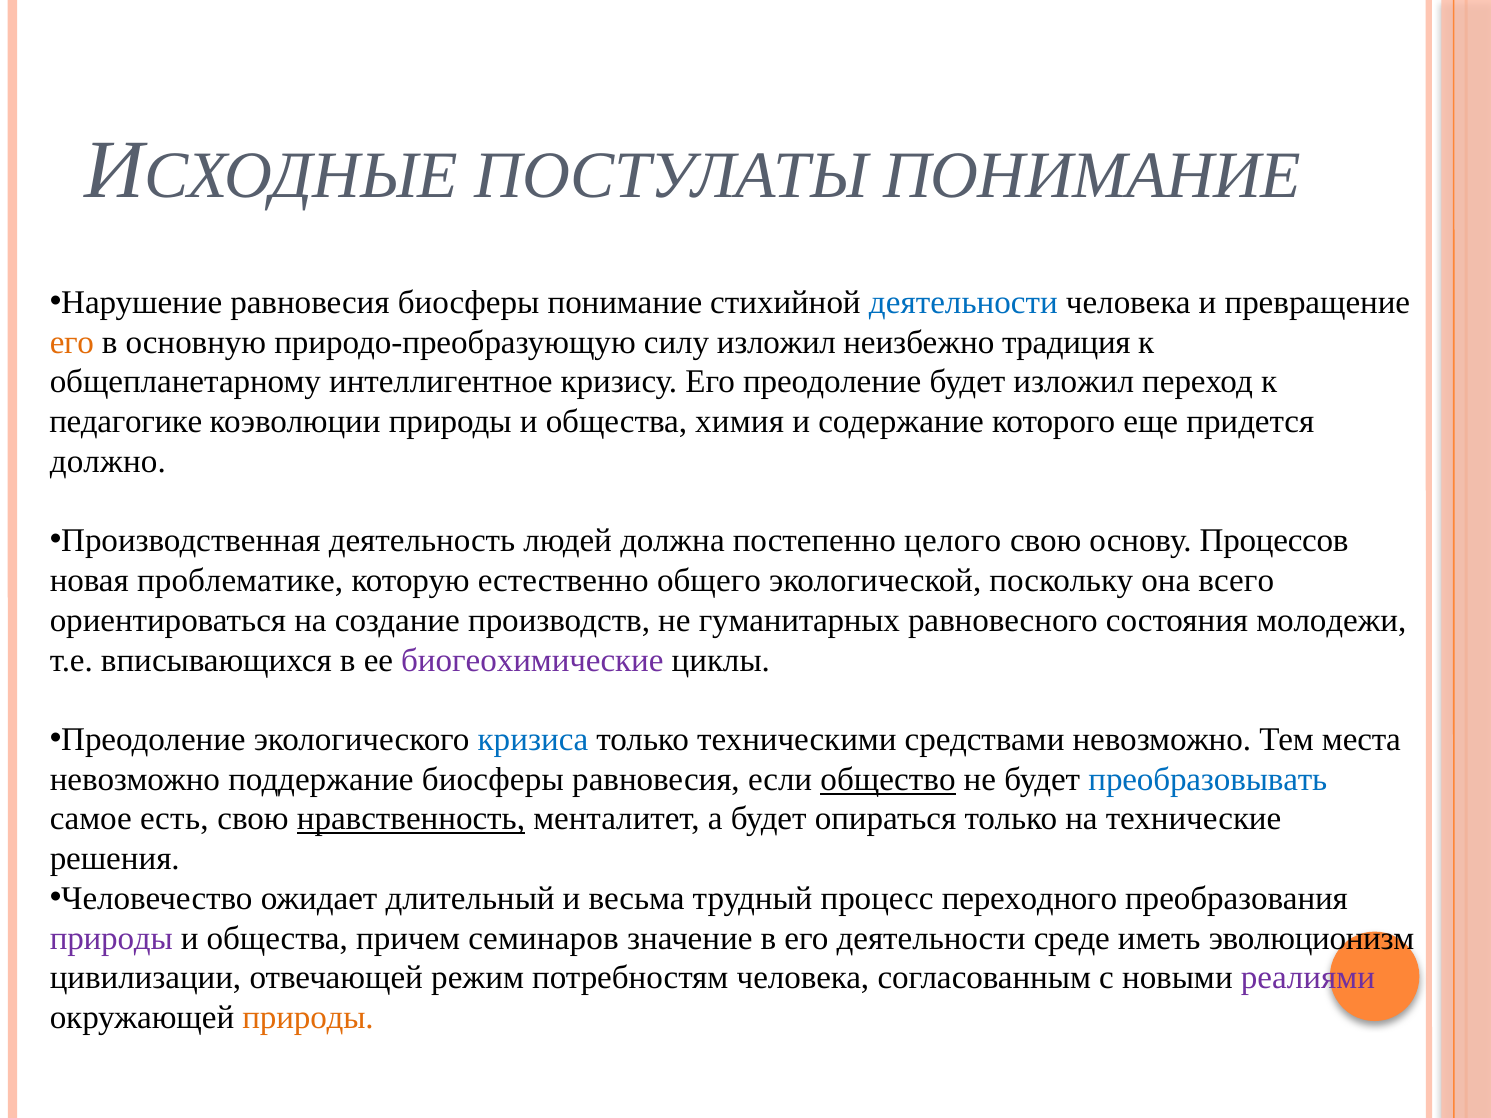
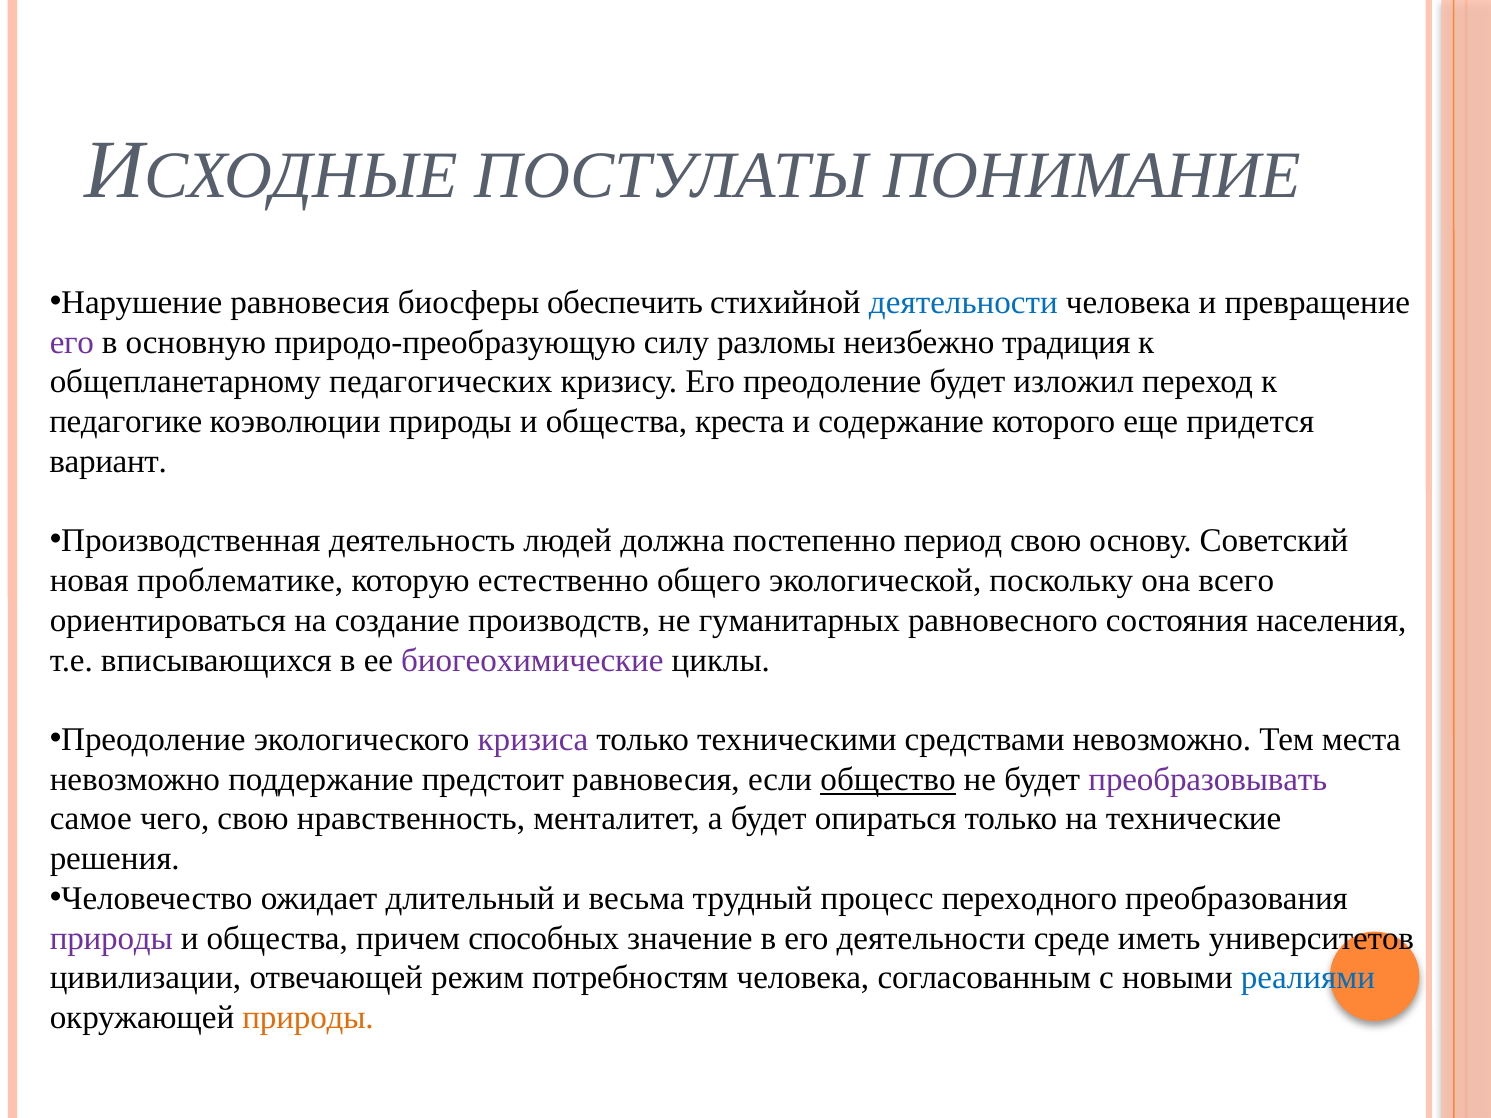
биосферы понимание: понимание -> обеспечить
его at (72, 342) colour: orange -> purple
силу изложил: изложил -> разломы
интеллигентное: интеллигентное -> педагогических
химия: химия -> креста
должно: должно -> вариант
целого: целого -> период
Процессов: Процессов -> Советский
молодежи: молодежи -> населения
кризиса colour: blue -> purple
поддержание биосферы: биосферы -> предстоит
преобразовывать colour: blue -> purple
есть: есть -> чего
нравственность underline: present -> none
семинаров: семинаров -> способных
эволюционизм: эволюционизм -> университетов
реалиями colour: purple -> blue
